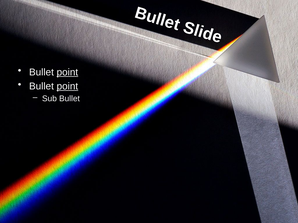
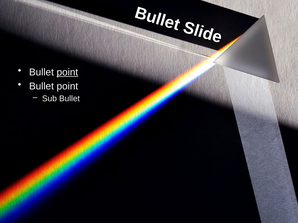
point at (67, 86) underline: present -> none
